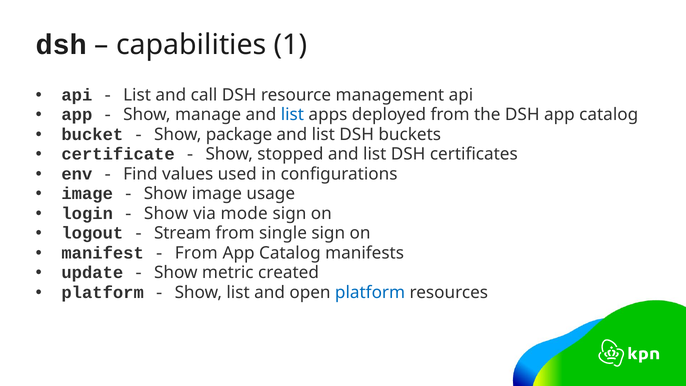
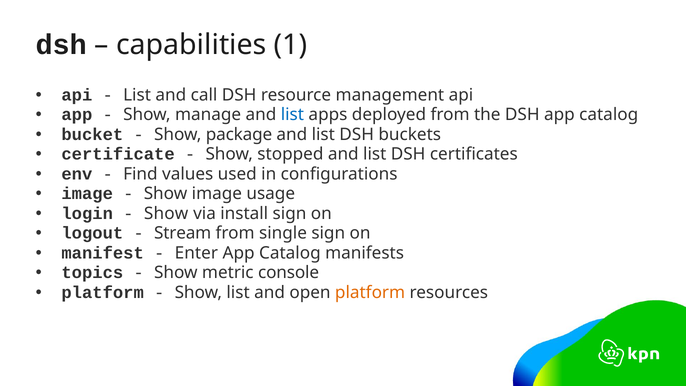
mode: mode -> install
From at (196, 253): From -> Enter
update: update -> topics
created: created -> console
platform at (370, 292) colour: blue -> orange
